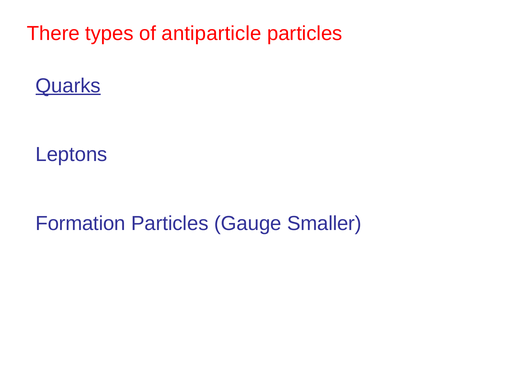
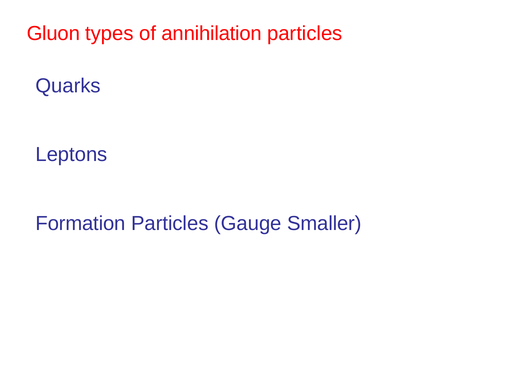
There: There -> Gluon
antiparticle: antiparticle -> annihilation
Quarks underline: present -> none
